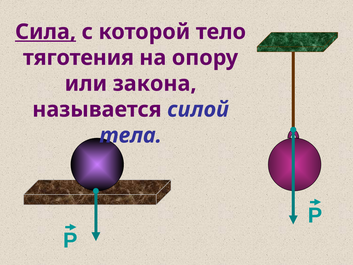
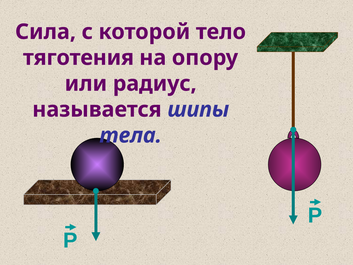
Сила underline: present -> none
закона: закона -> радиус
силой: силой -> шипы
